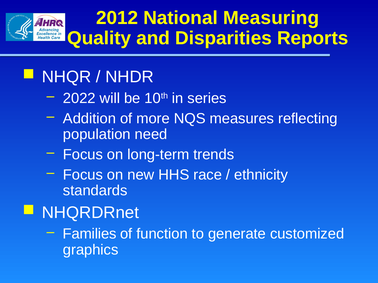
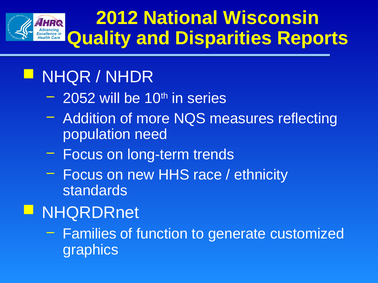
Measuring: Measuring -> Wisconsin
2022: 2022 -> 2052
